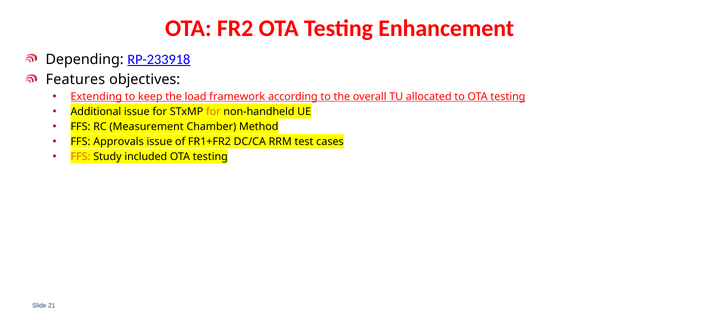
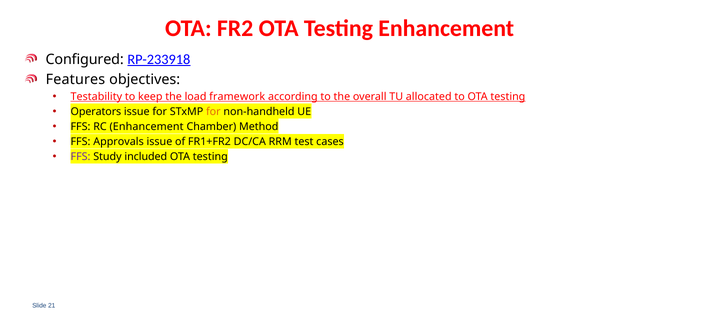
Depending: Depending -> Configured
Extending: Extending -> Testability
Additional: Additional -> Operators
RC Measurement: Measurement -> Enhancement
FFS at (81, 157) colour: orange -> purple
